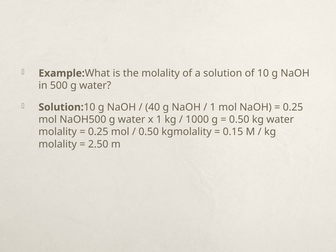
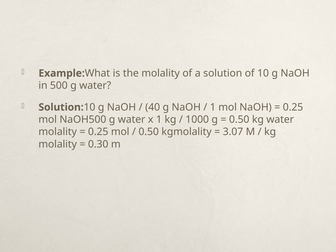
0.15: 0.15 -> 3.07
2.50: 2.50 -> 0.30
